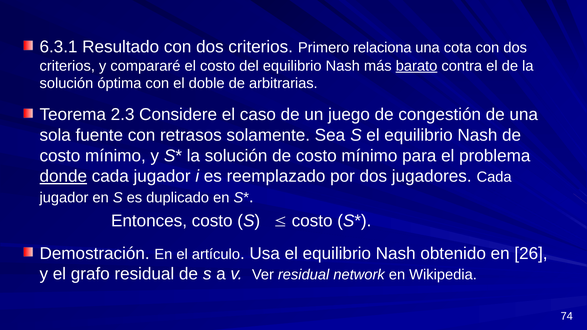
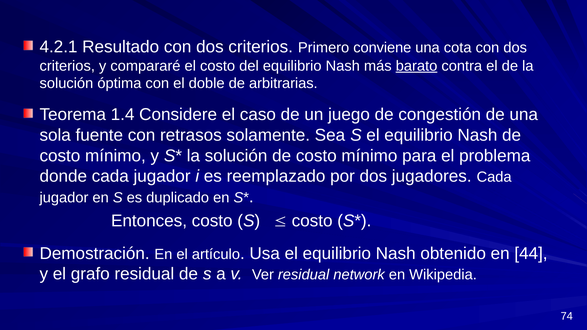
6.3.1: 6.3.1 -> 4.2.1
relaciona: relaciona -> conviene
2.3: 2.3 -> 1.4
donde underline: present -> none
26: 26 -> 44
